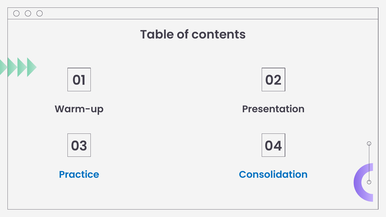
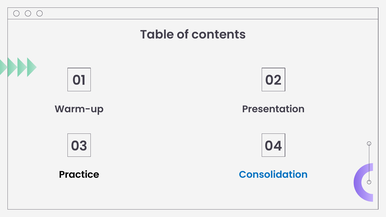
Practice colour: blue -> black
